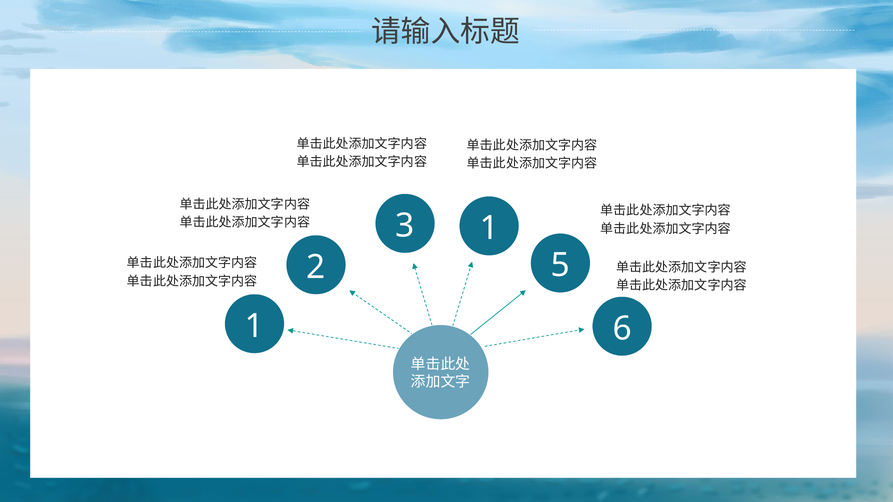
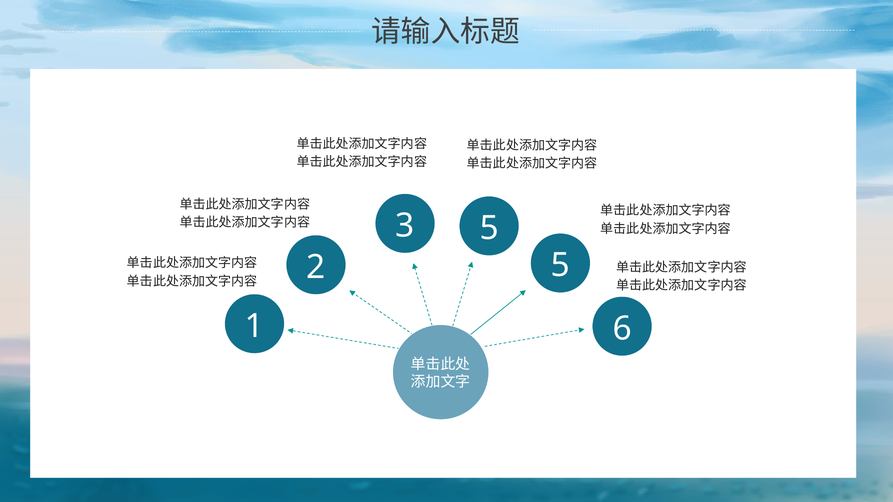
3 1: 1 -> 5
